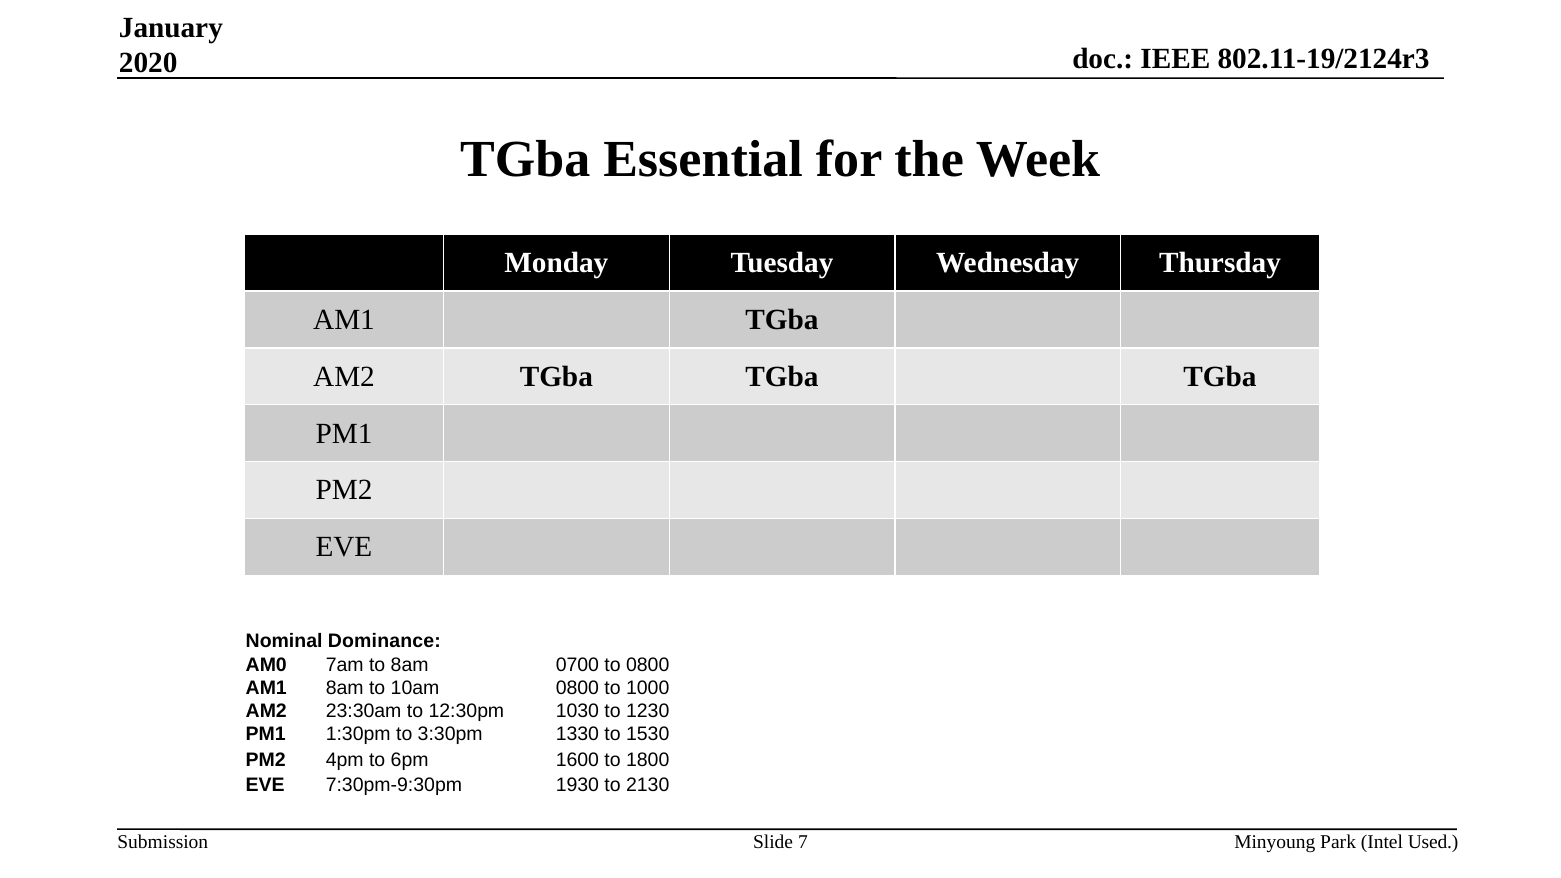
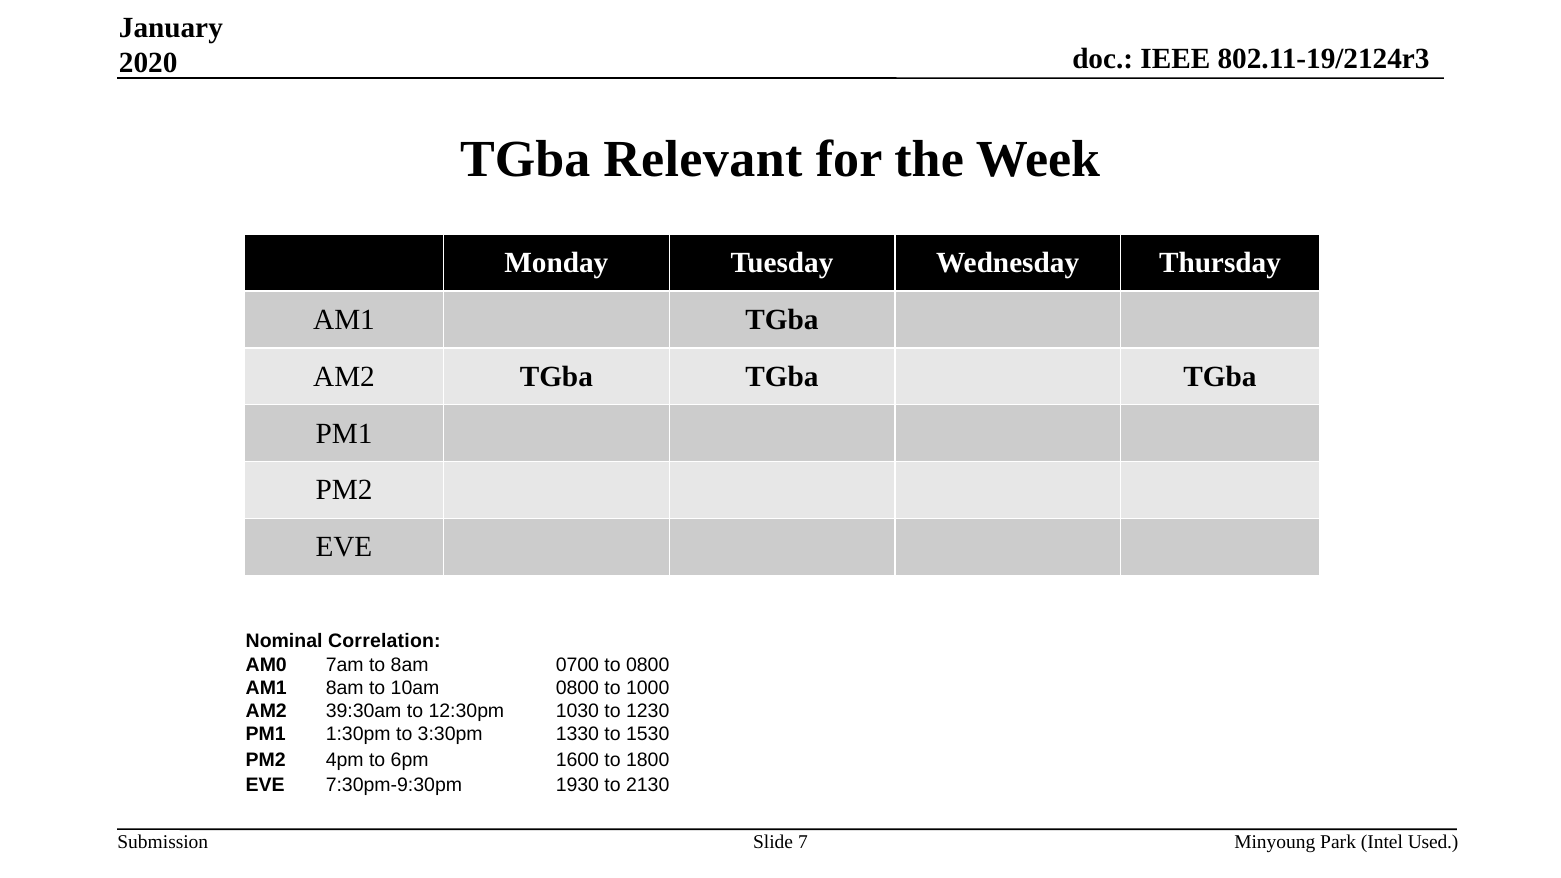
Essential: Essential -> Relevant
Dominance: Dominance -> Correlation
23:30am: 23:30am -> 39:30am
